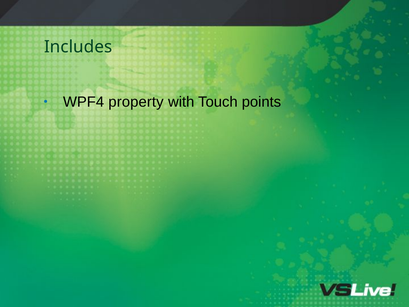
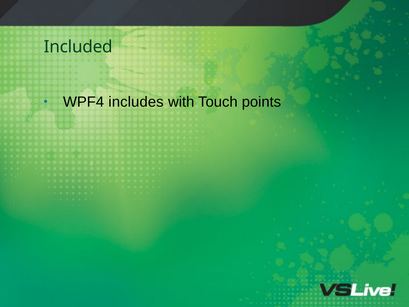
Includes: Includes -> Included
property: property -> includes
